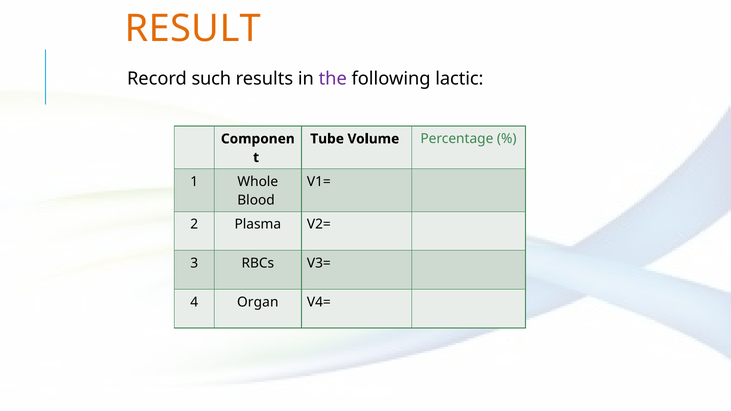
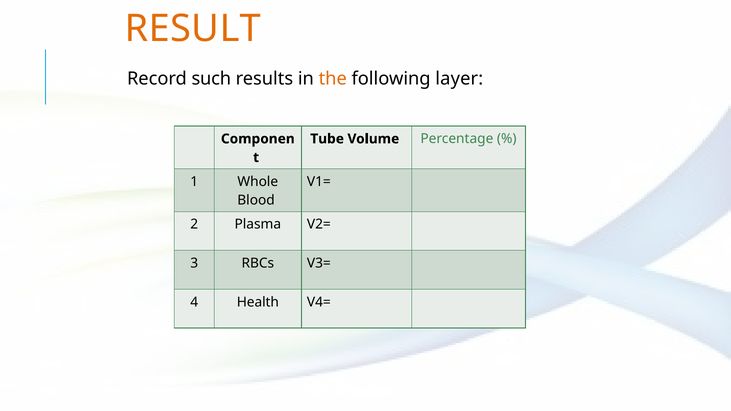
the colour: purple -> orange
lactic: lactic -> layer
Organ: Organ -> Health
